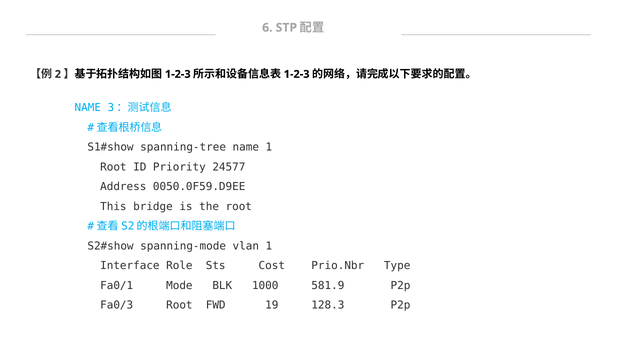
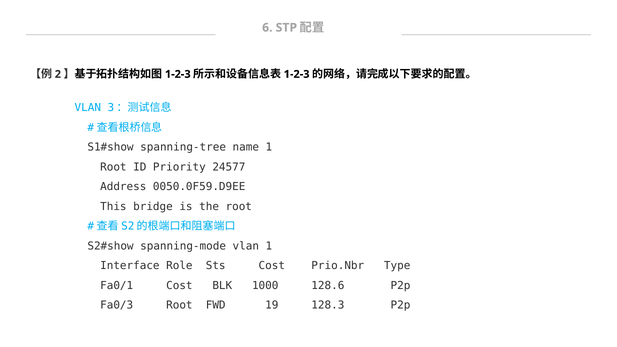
NAME at (88, 108): NAME -> VLAN
Fa0/1 Mode: Mode -> Cost
581.9: 581.9 -> 128.6
